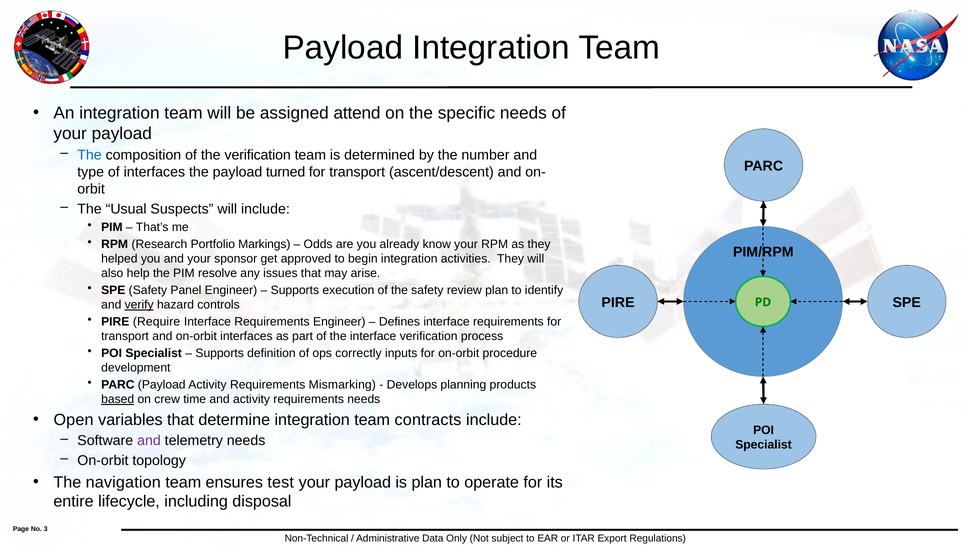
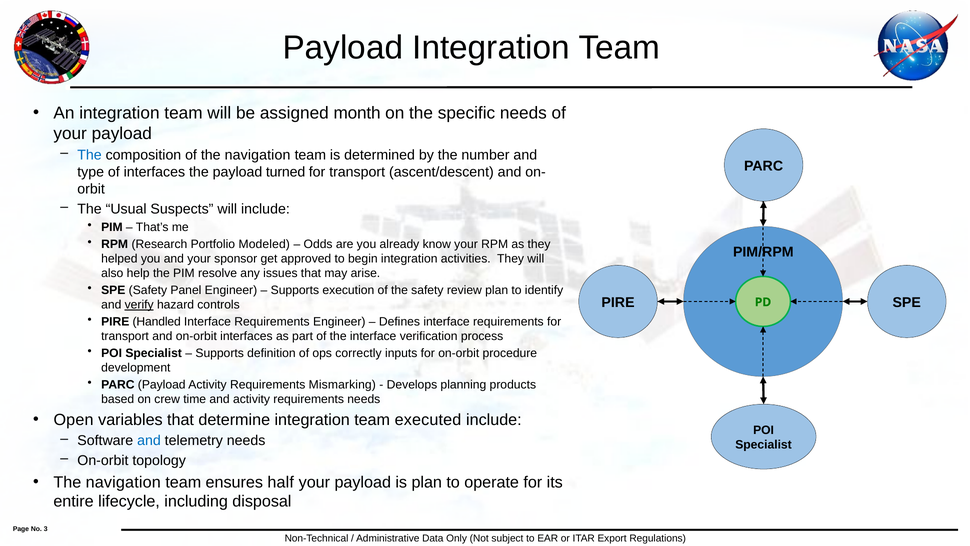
attend: attend -> month
of the verification: verification -> navigation
Markings: Markings -> Modeled
Require: Require -> Handled
based underline: present -> none
contracts: contracts -> executed
and at (149, 440) colour: purple -> blue
test: test -> half
